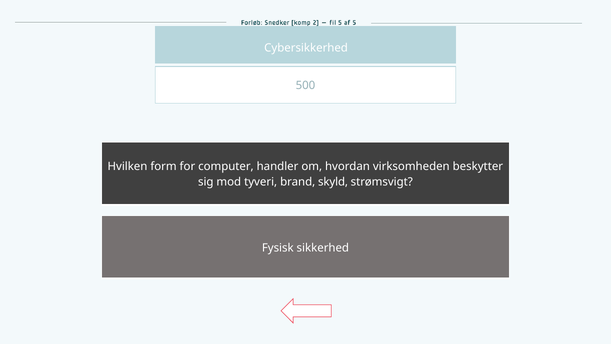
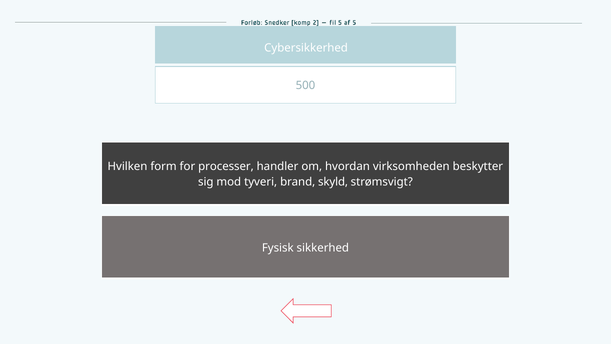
computer: computer -> processer
